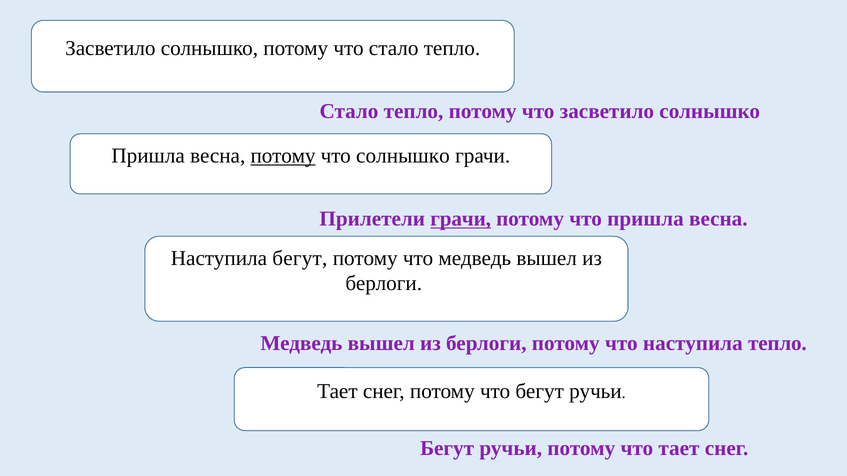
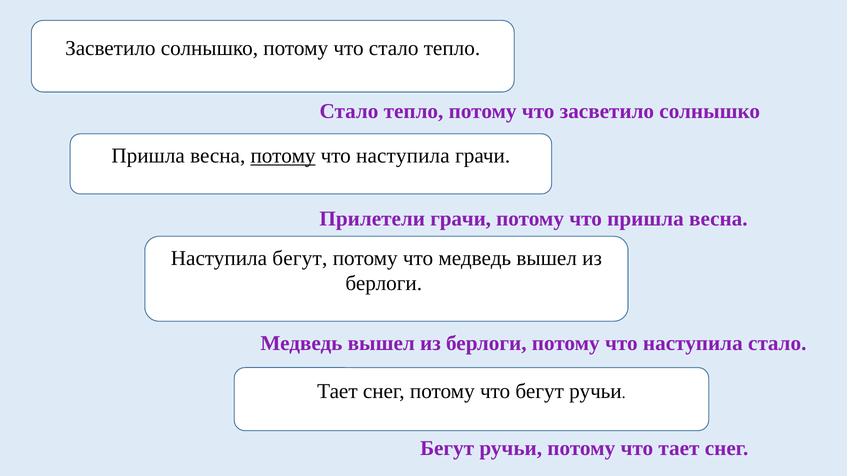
солнышко at (403, 156): солнышко -> наступила
грачи at (461, 219) underline: present -> none
наступила тепло: тепло -> стало
